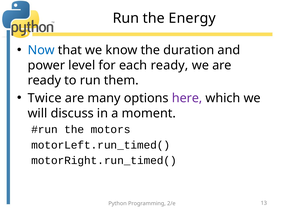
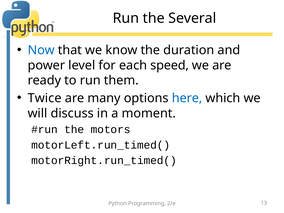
Energy: Energy -> Several
each ready: ready -> speed
here colour: purple -> blue
